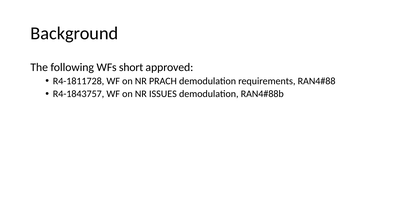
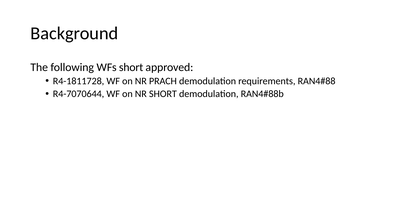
R4-1843757: R4-1843757 -> R4-7070644
NR ISSUES: ISSUES -> SHORT
